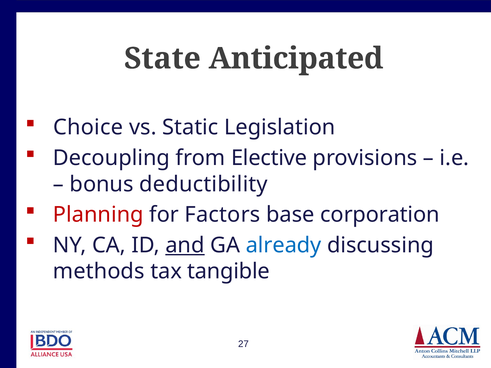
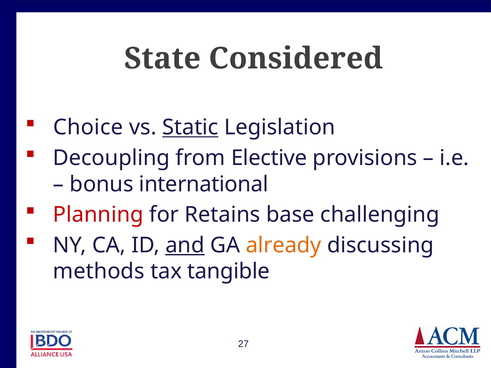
Anticipated: Anticipated -> Considered
Static underline: none -> present
deductibility: deductibility -> international
Factors: Factors -> Retains
corporation: corporation -> challenging
already colour: blue -> orange
